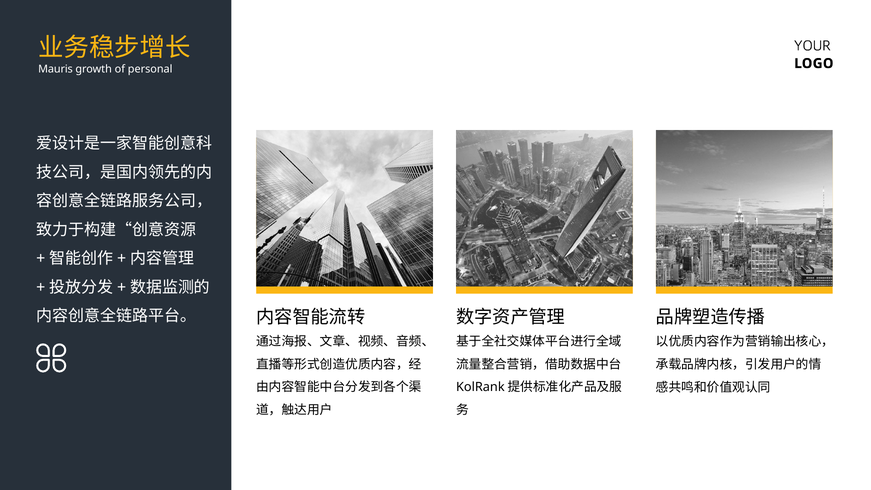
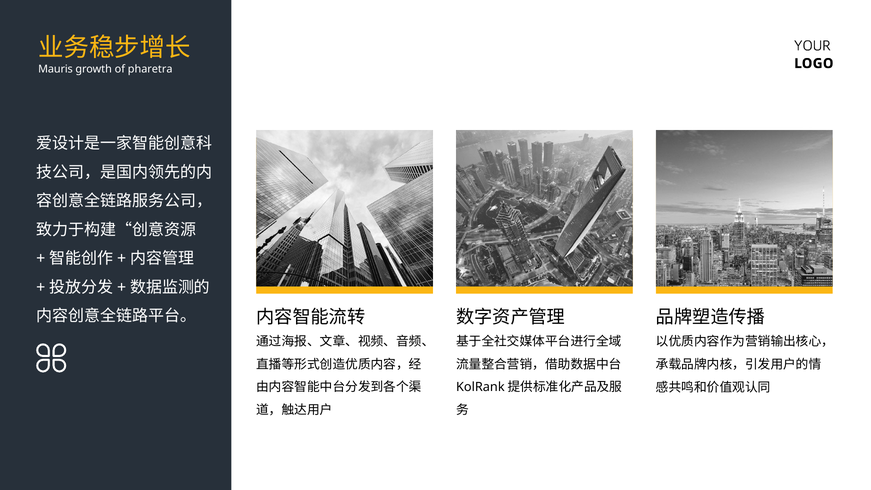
personal: personal -> pharetra
